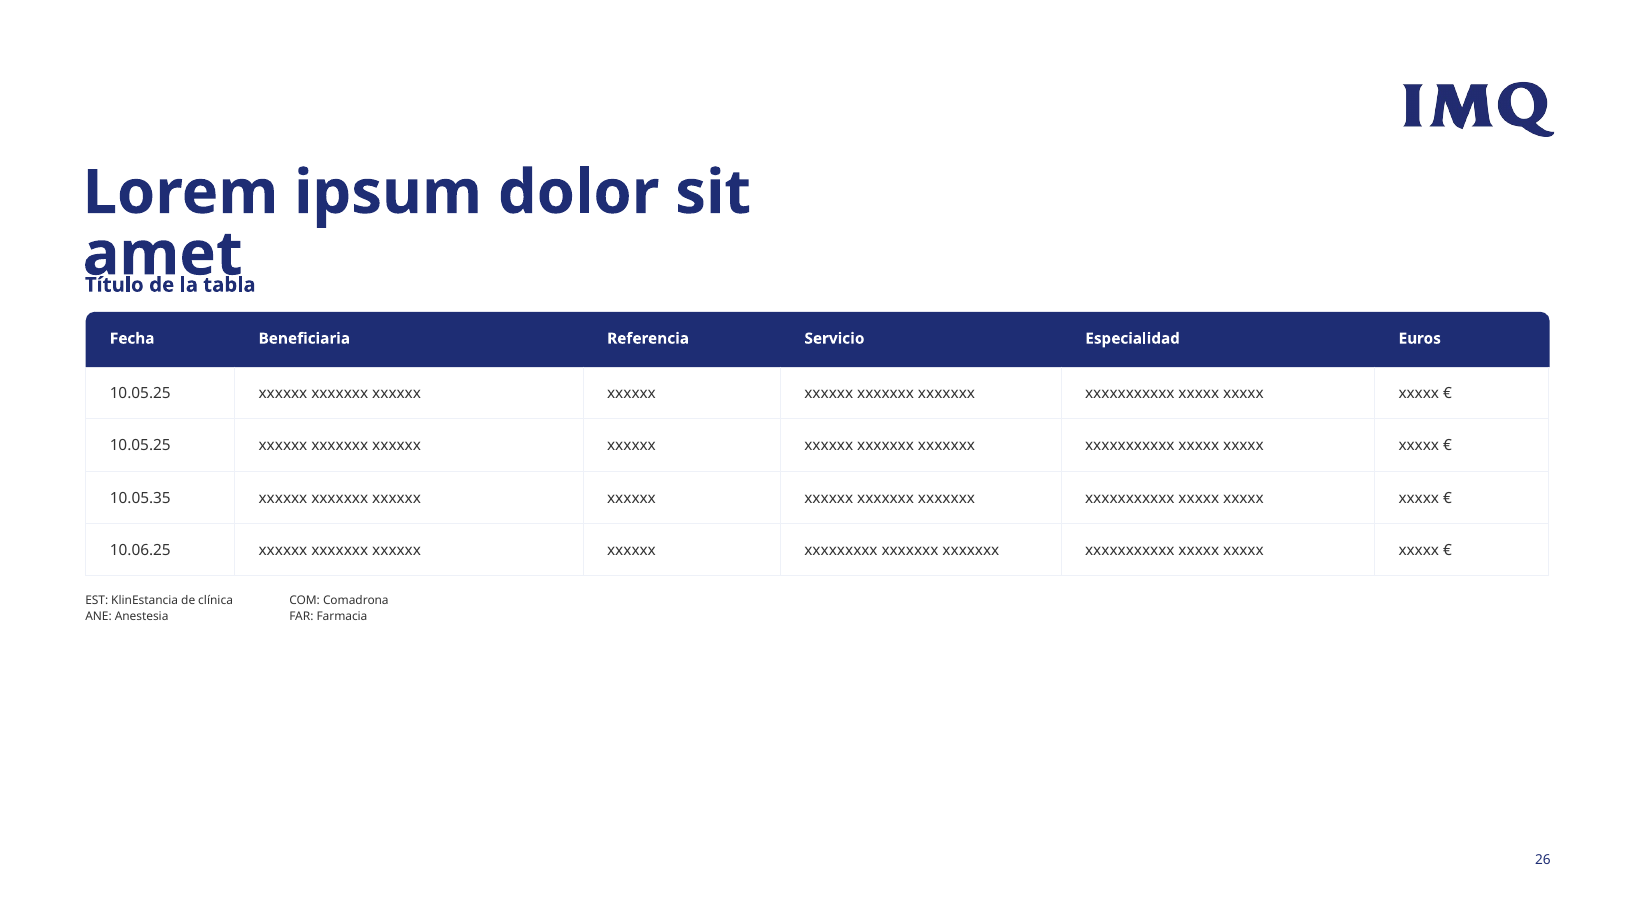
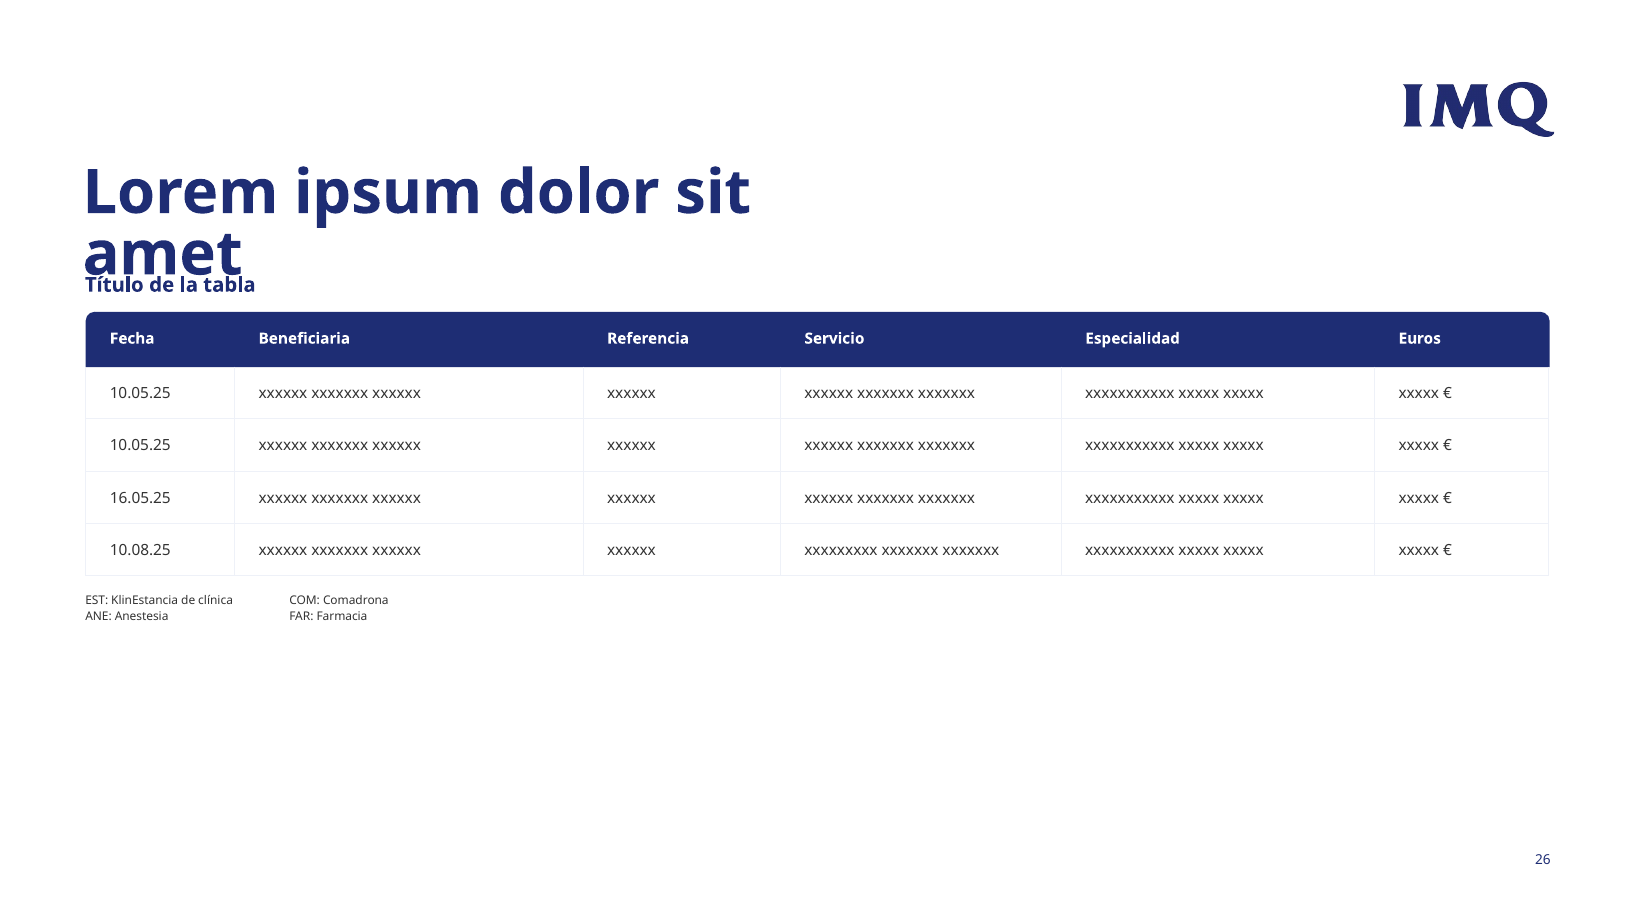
10.05.35: 10.05.35 -> 16.05.25
10.06.25: 10.06.25 -> 10.08.25
